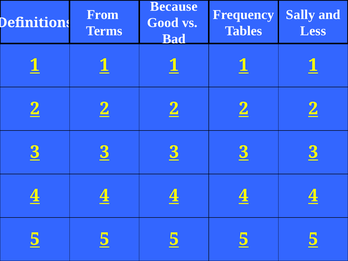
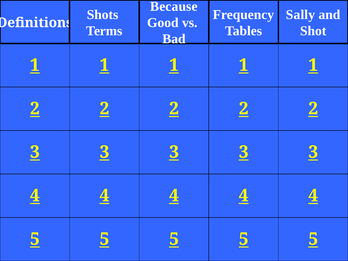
From: From -> Shots
Less: Less -> Shot
